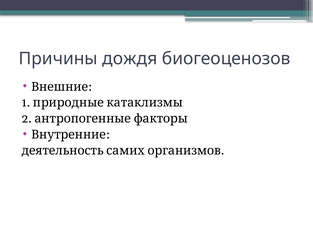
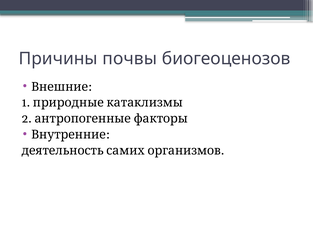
дождя: дождя -> почвы
